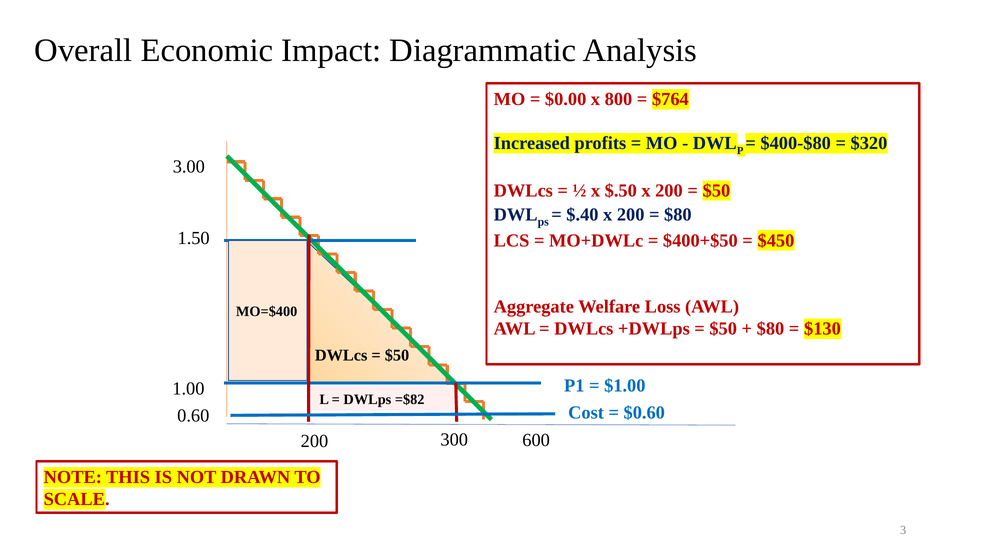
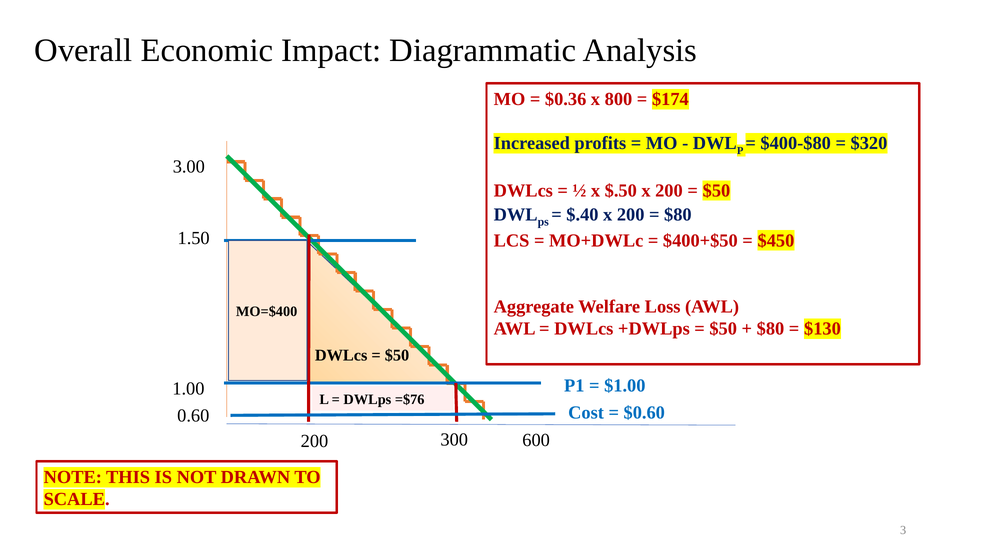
$0.00: $0.00 -> $0.36
$764: $764 -> $174
=$82: =$82 -> =$76
